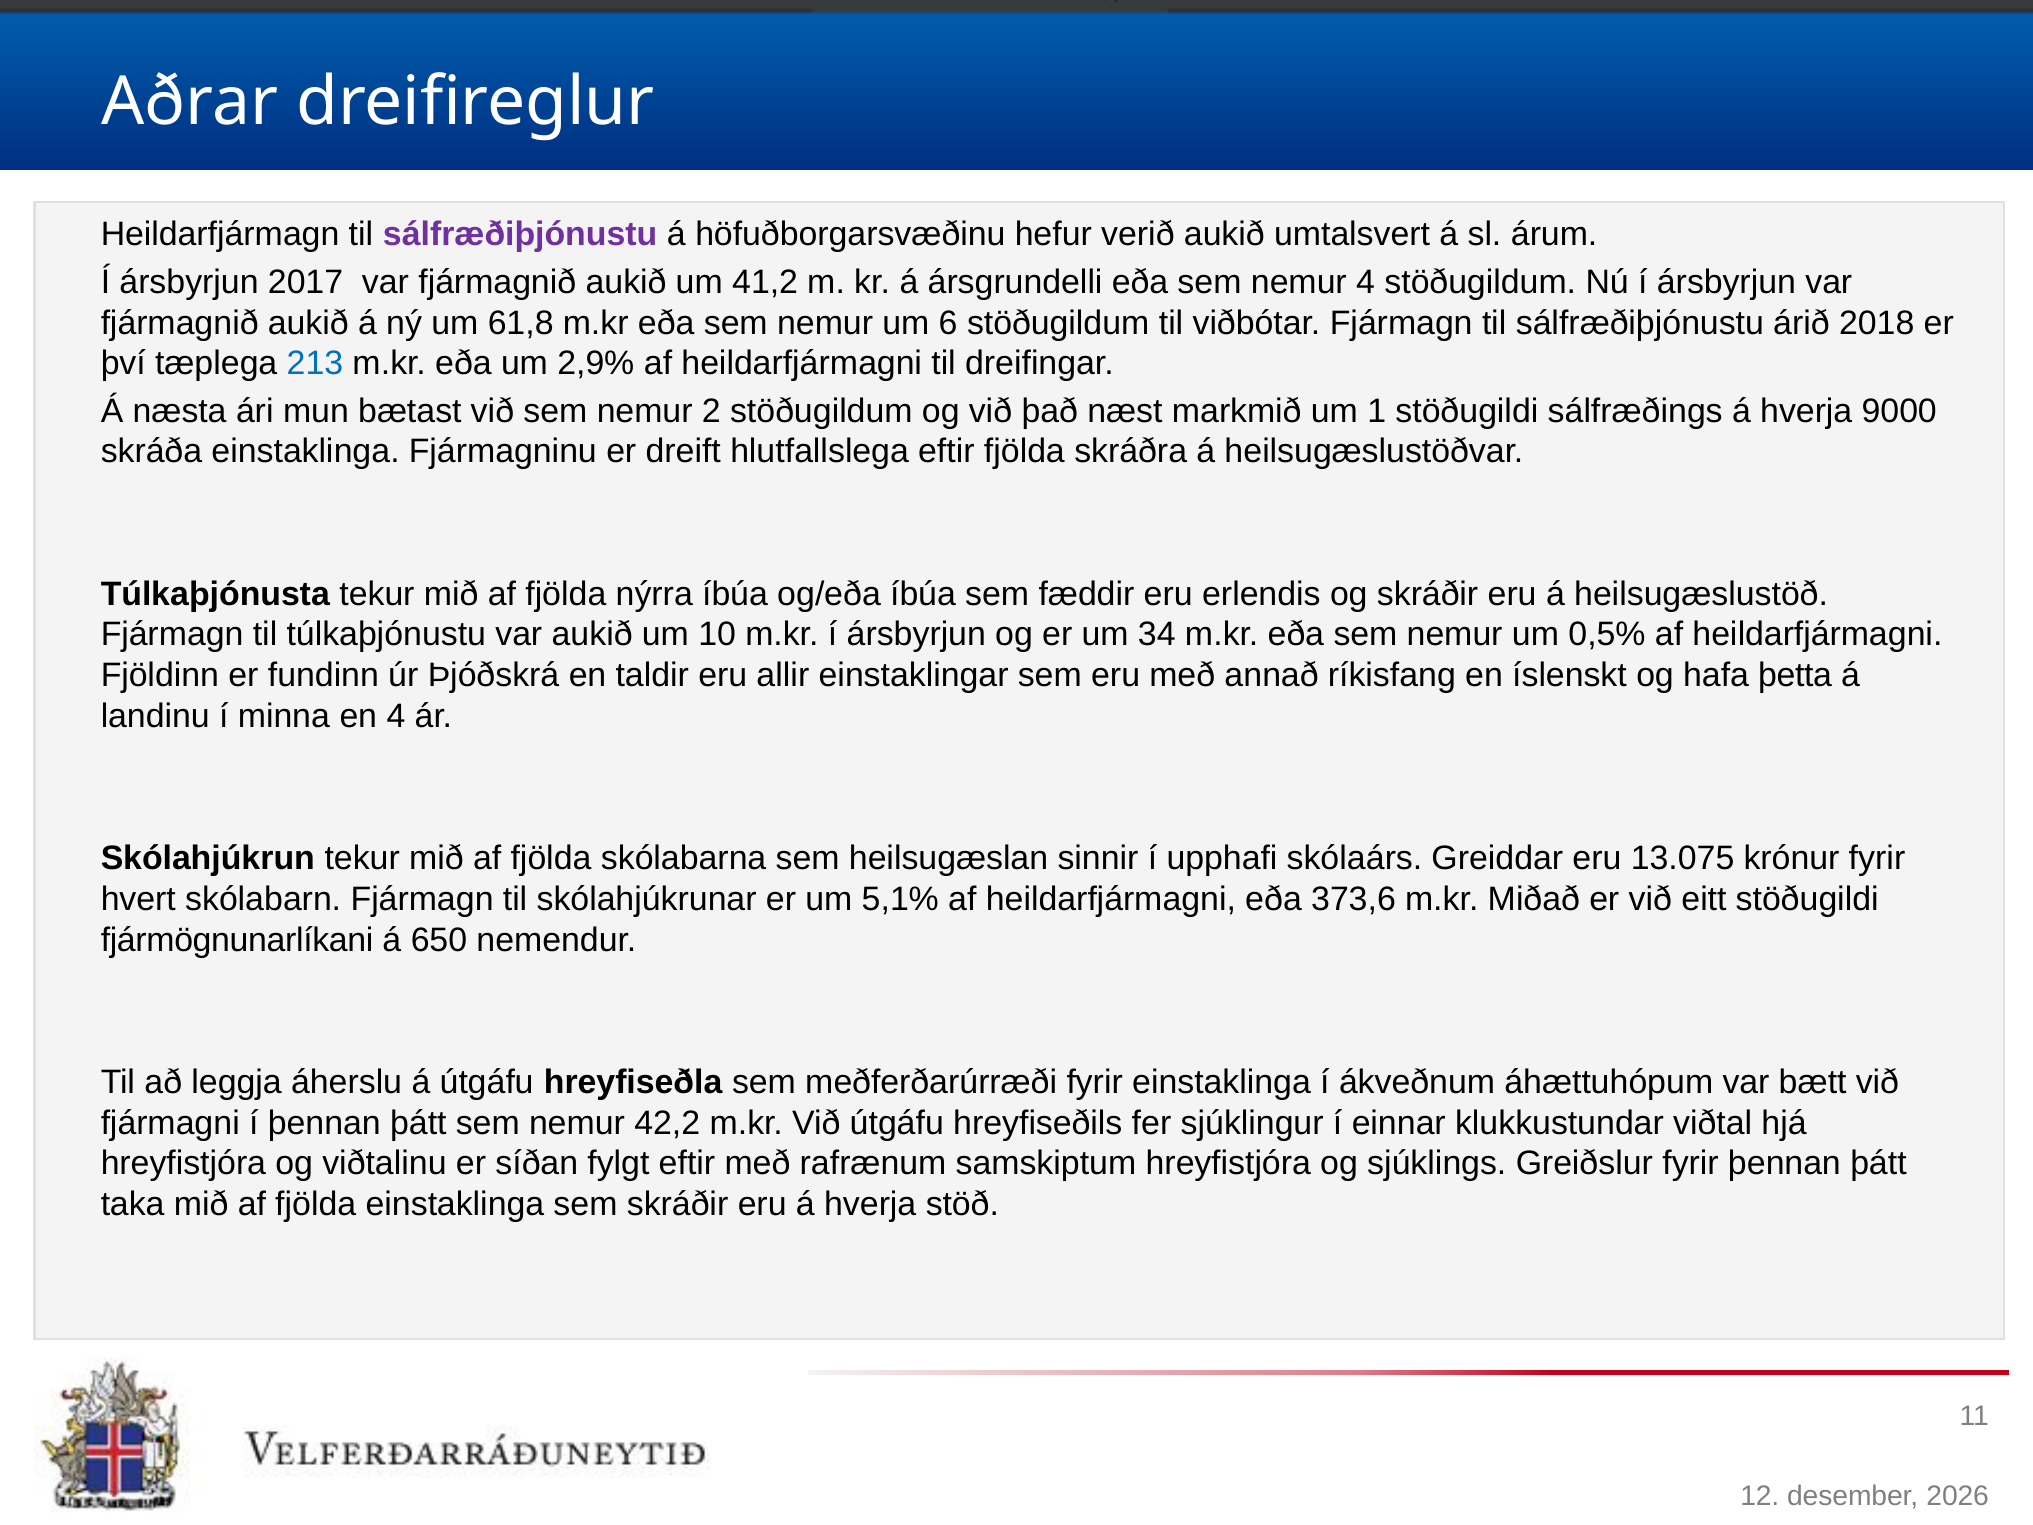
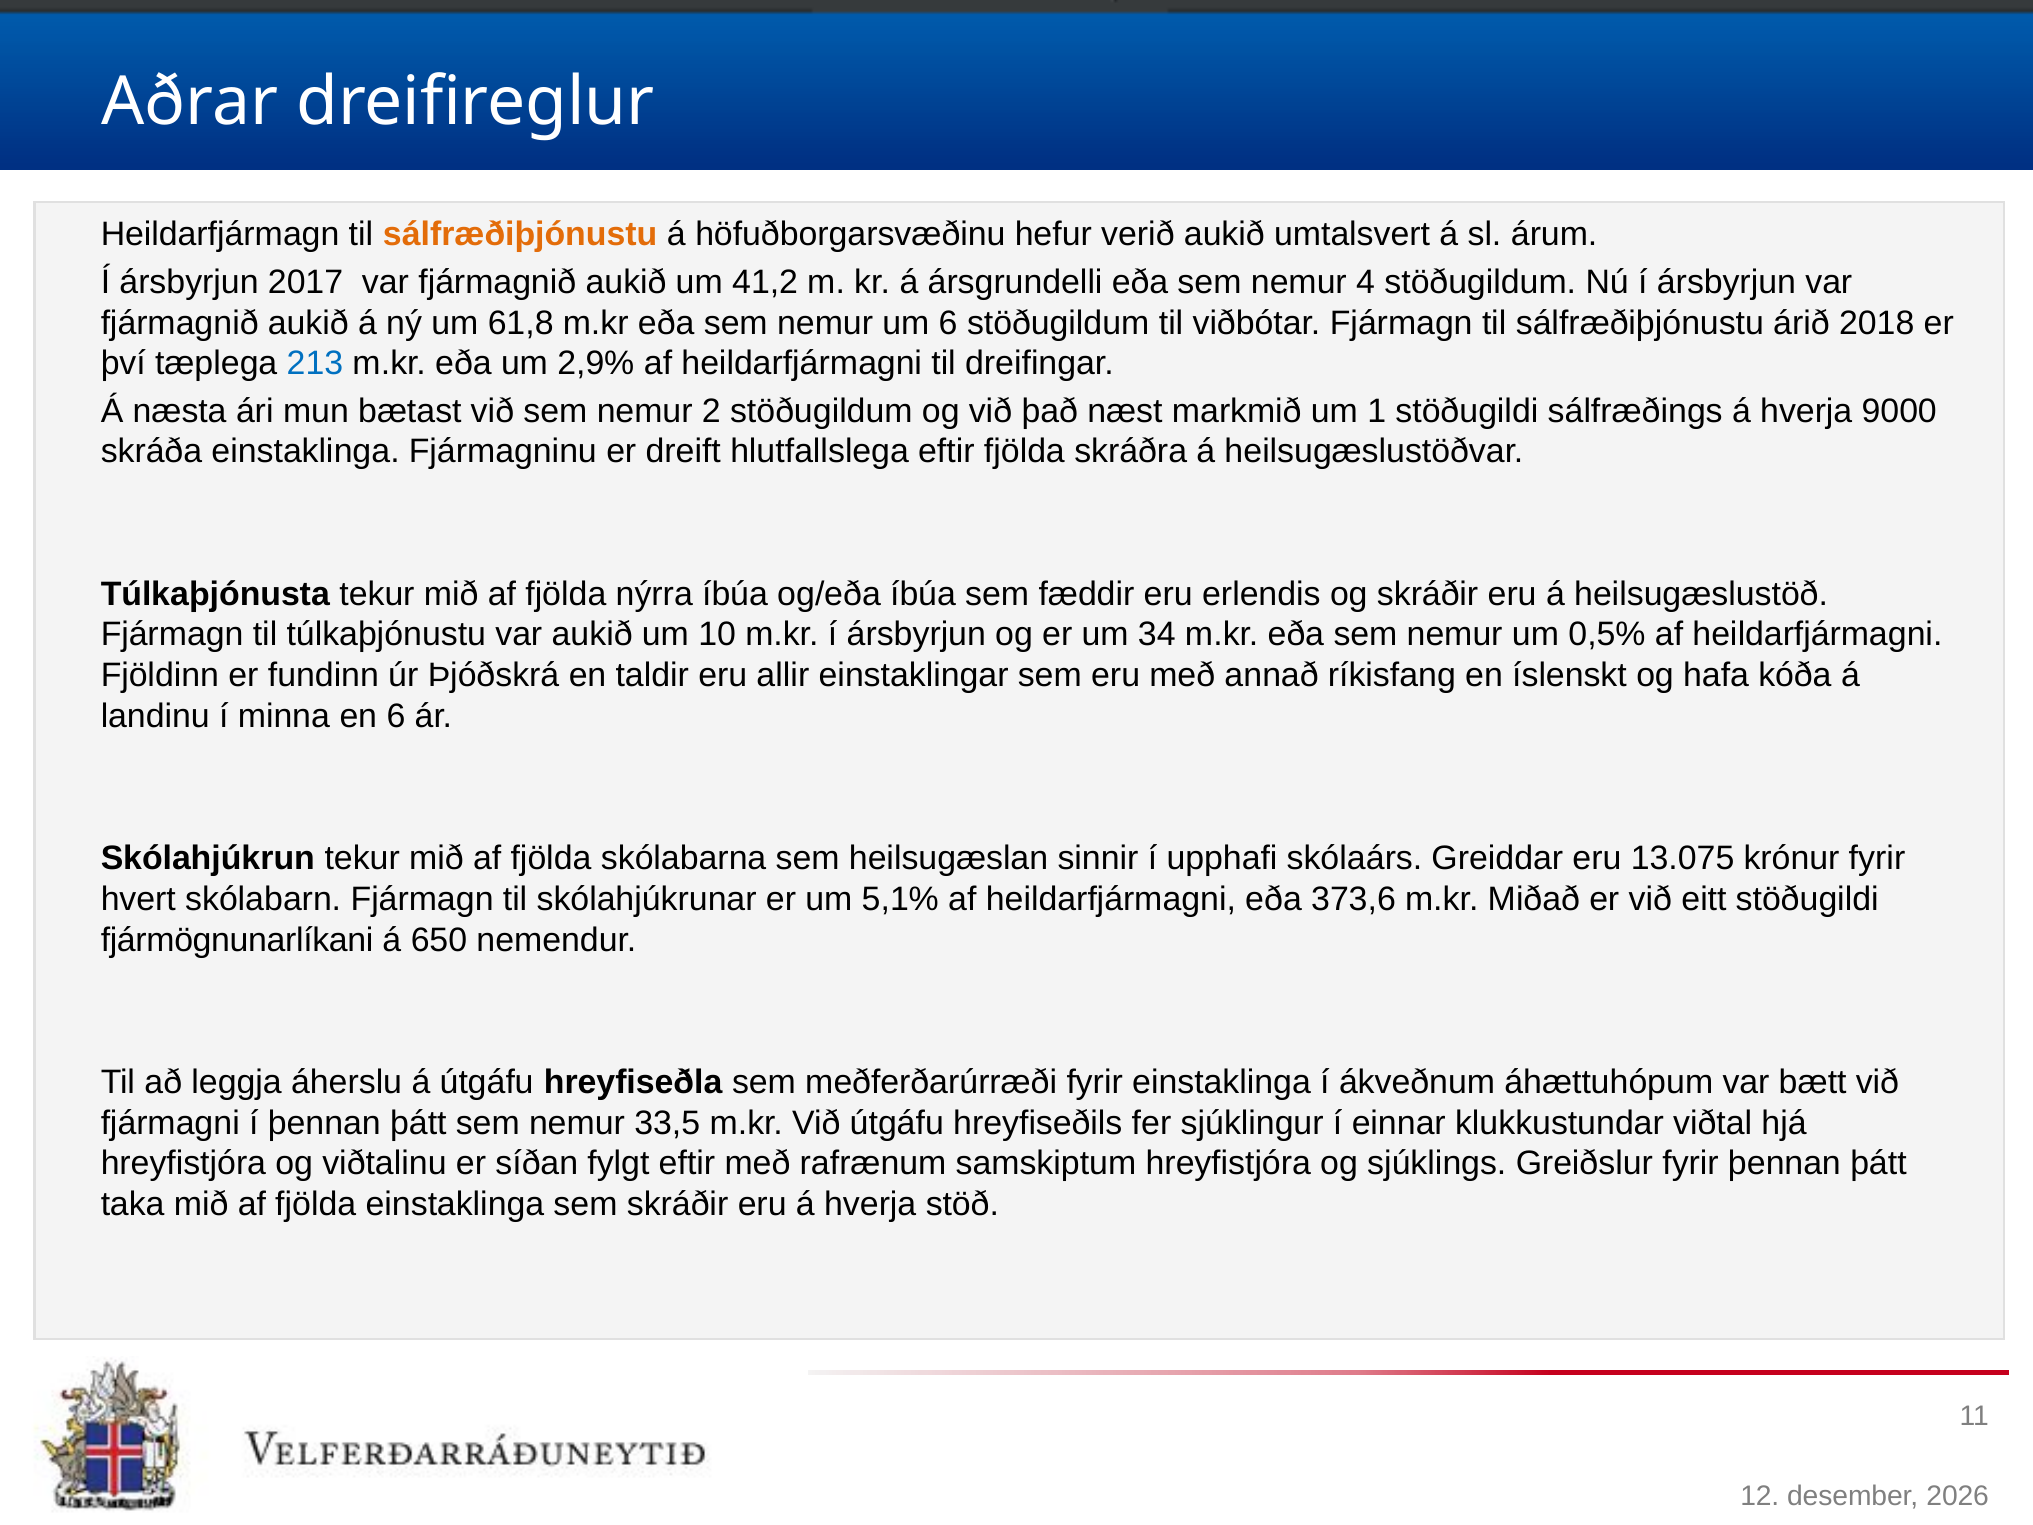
sálfræðiþjónustu at (520, 235) colour: purple -> orange
þetta: þetta -> kóða
en 4: 4 -> 6
42,2: 42,2 -> 33,5
